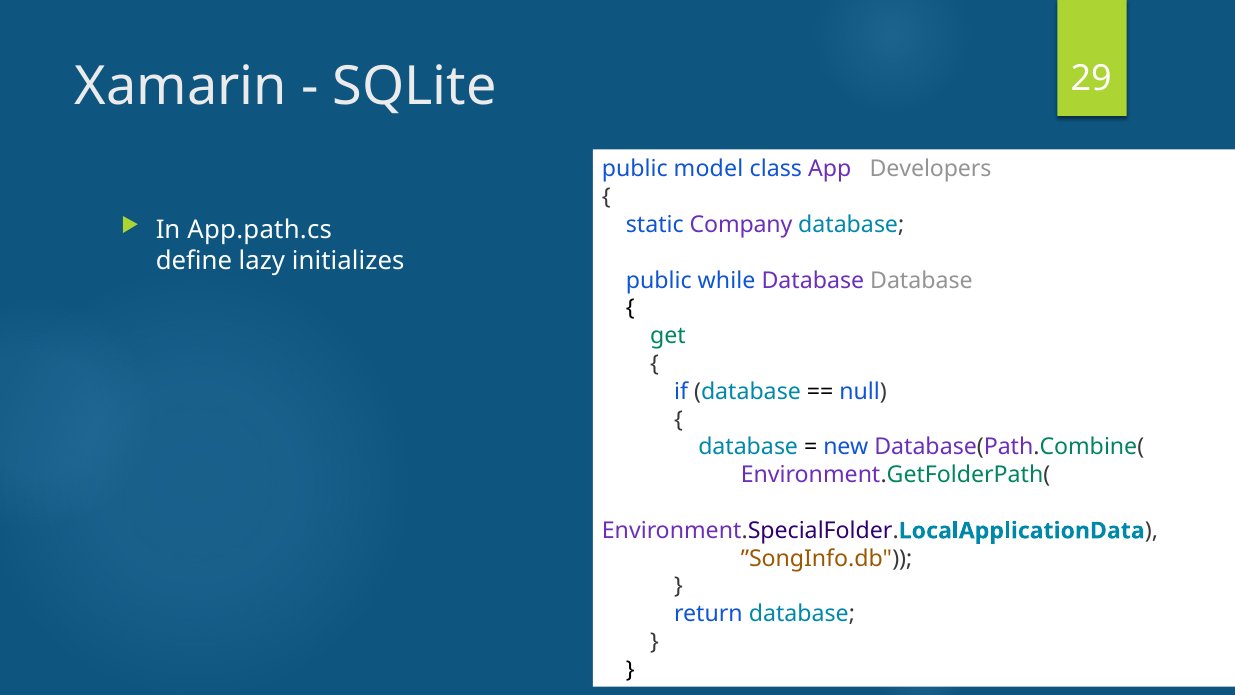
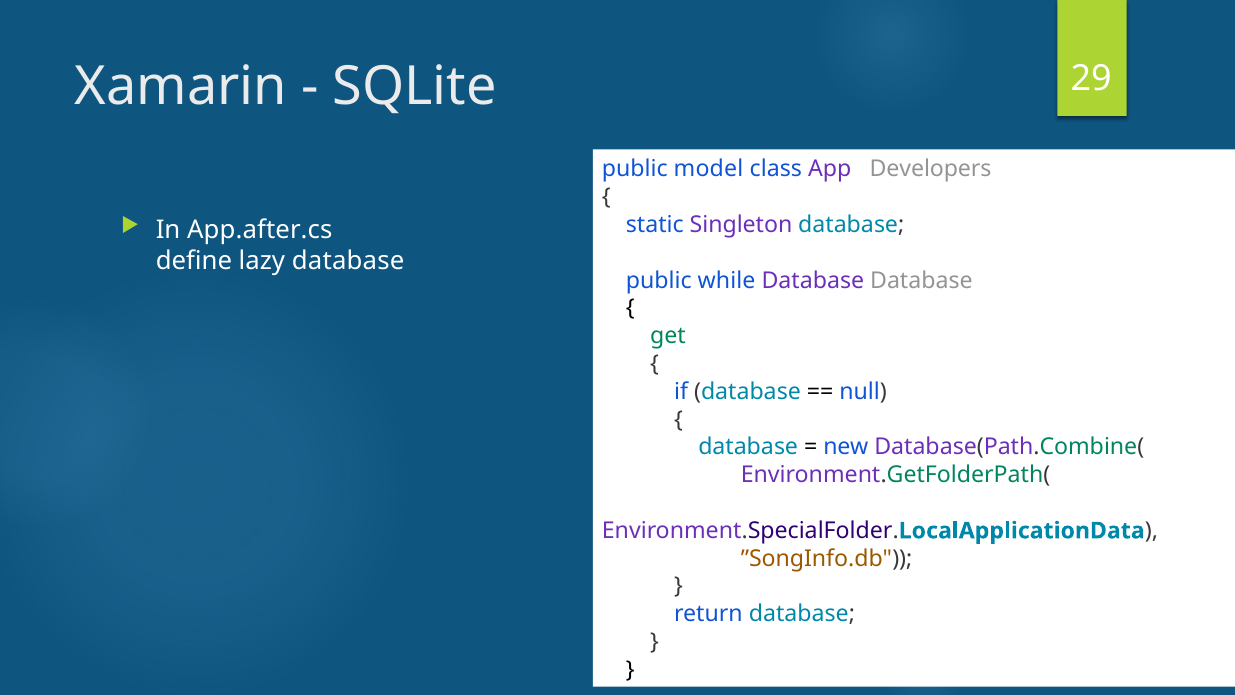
Company: Company -> Singleton
App.path.cs: App.path.cs -> App.after.cs
lazy initializes: initializes -> database
